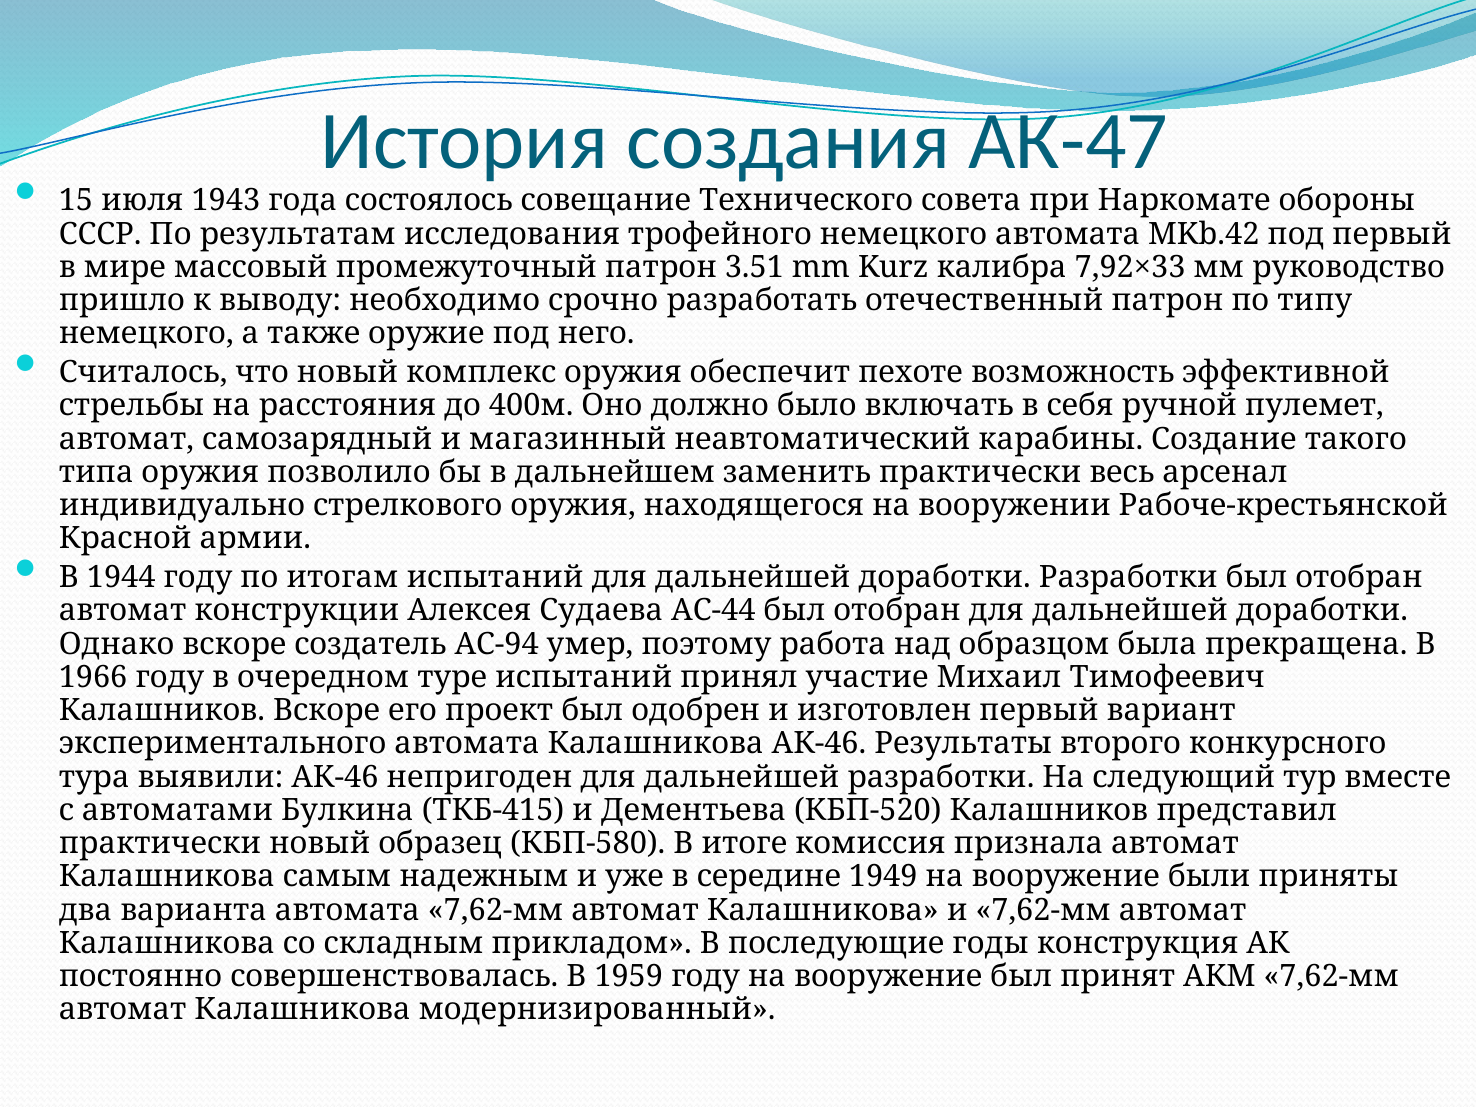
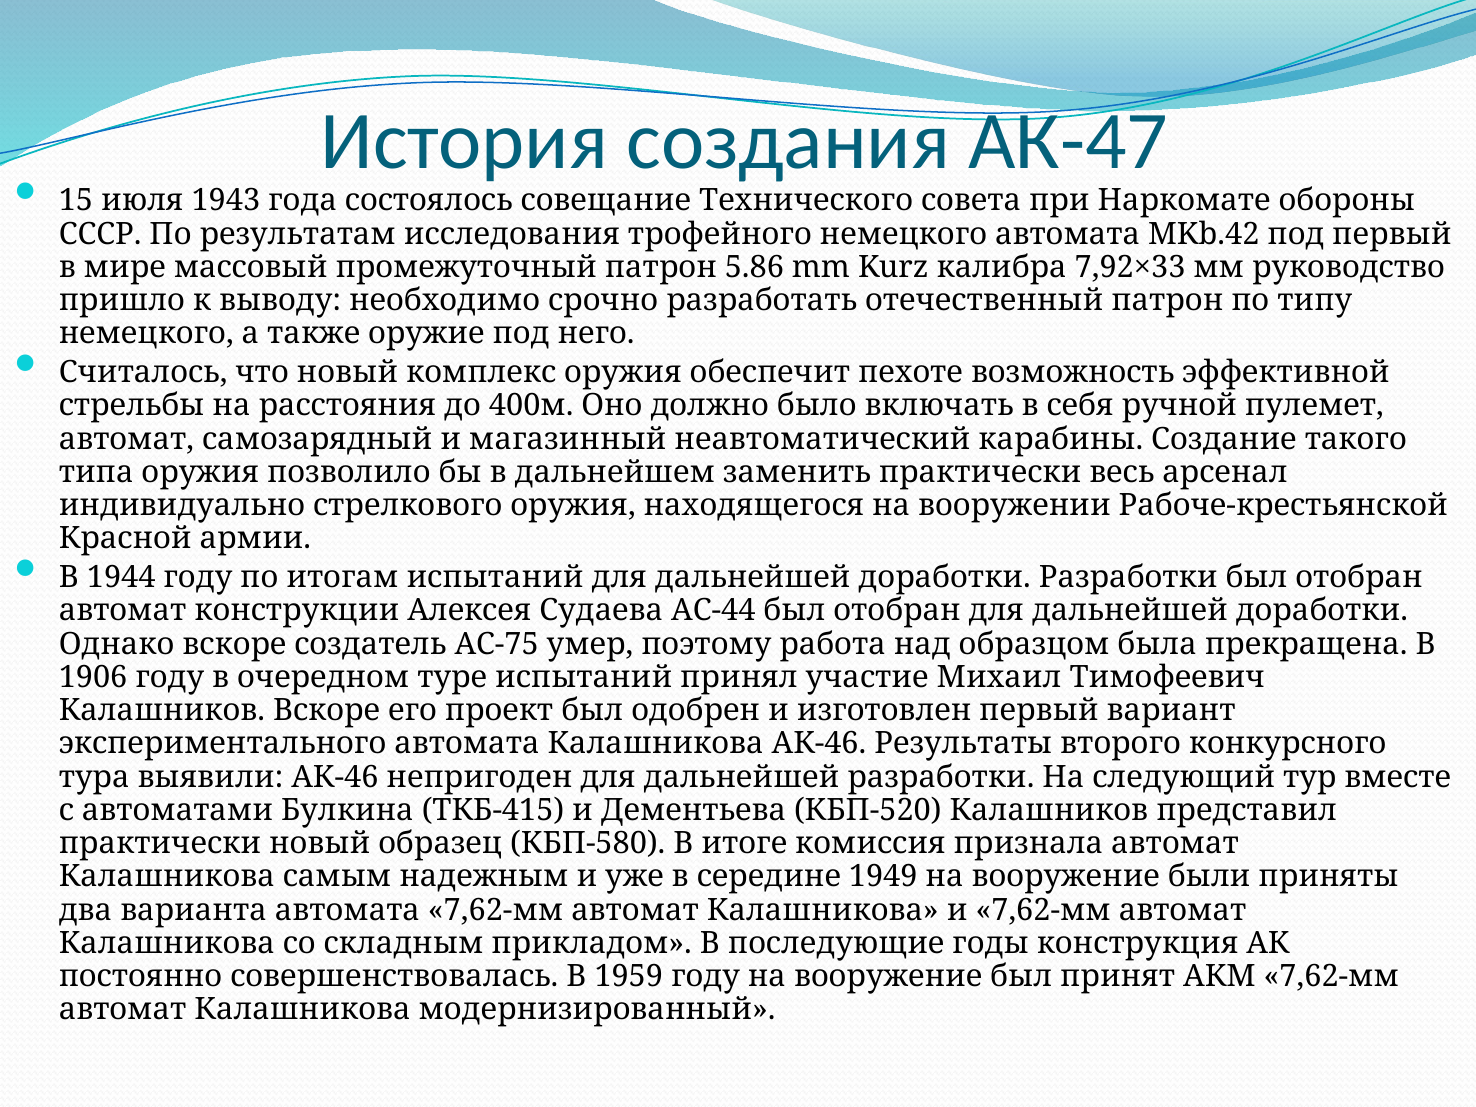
3.51: 3.51 -> 5.86
АС-94: АС-94 -> АС-75
1966: 1966 -> 1906
